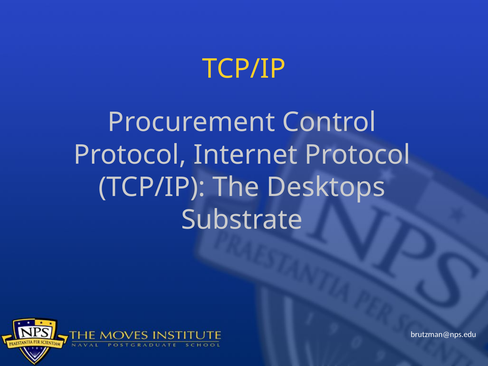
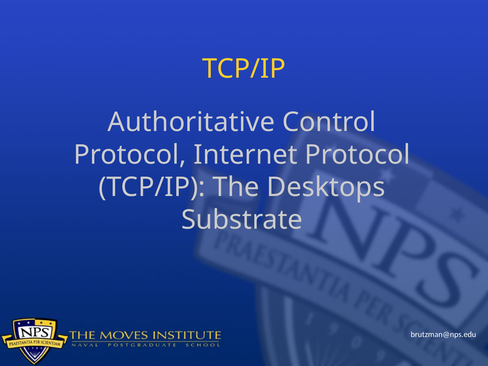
Procurement: Procurement -> Authoritative
